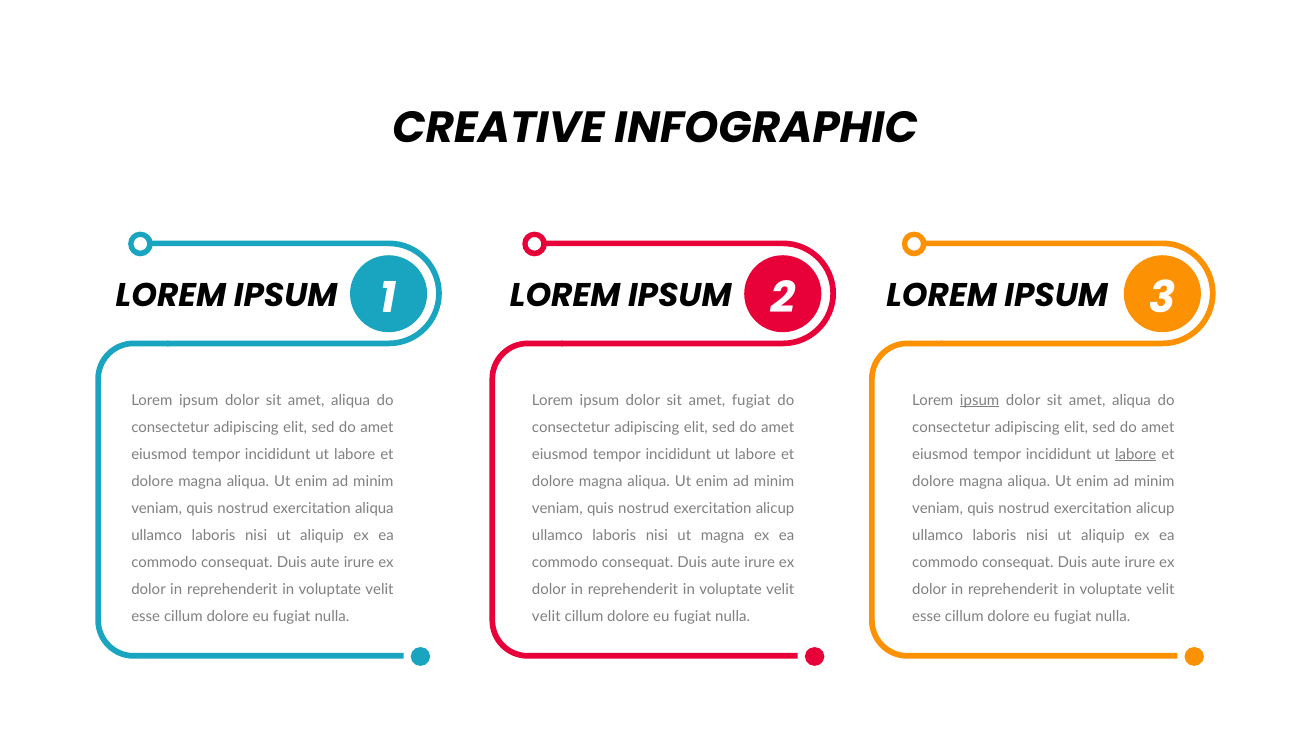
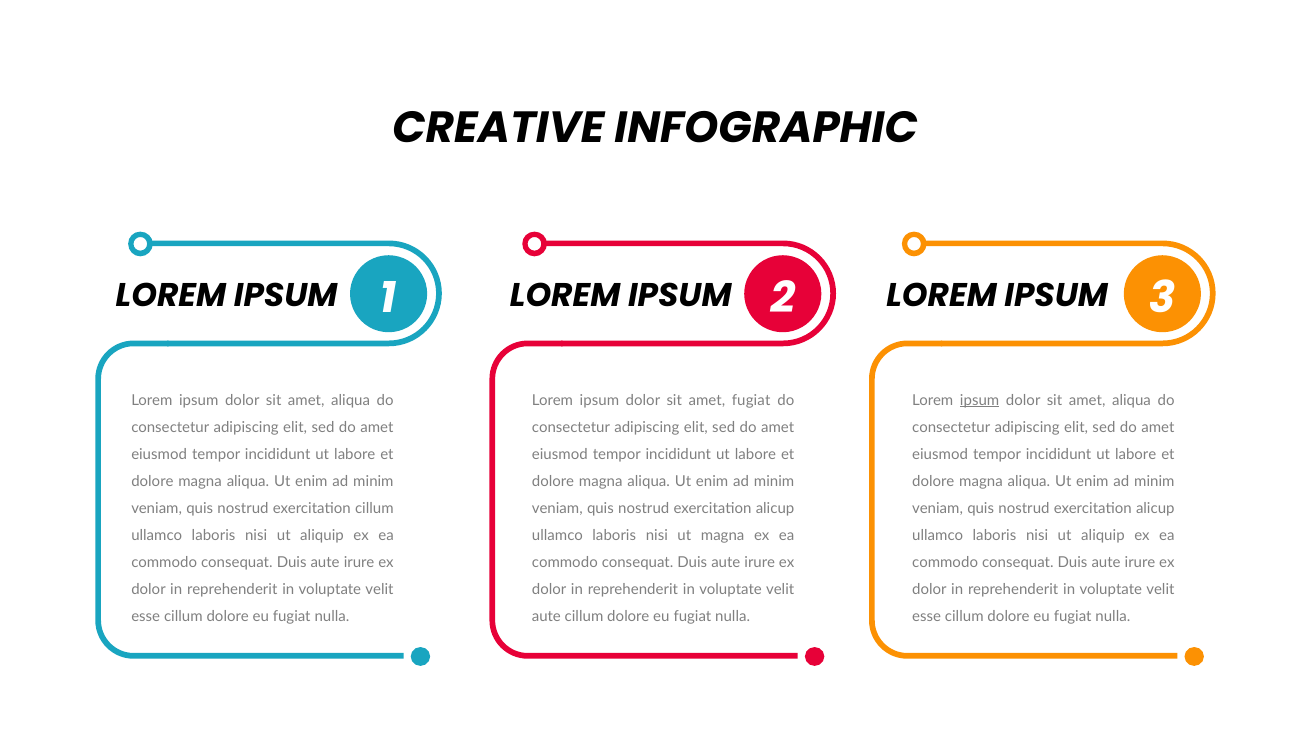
labore at (1136, 454) underline: present -> none
exercitation aliqua: aliqua -> cillum
velit at (546, 616): velit -> aute
